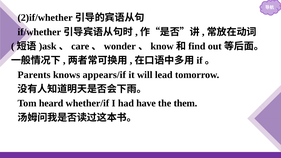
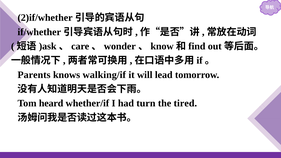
appears/if: appears/if -> walking/if
have: have -> turn
them: them -> tired
